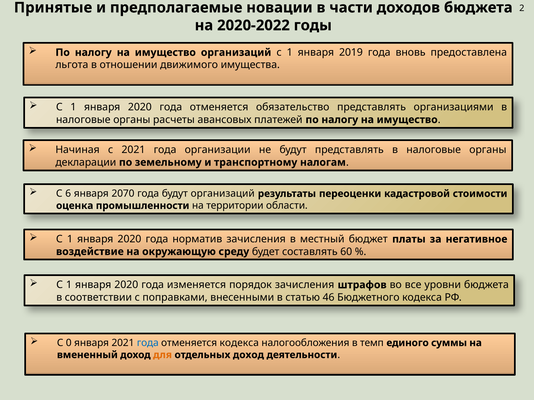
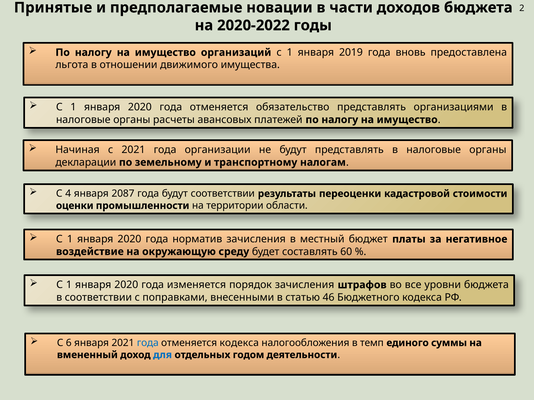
6: 6 -> 4
2070: 2070 -> 2087
будут организаций: организаций -> соответствии
оценка: оценка -> оценки
0: 0 -> 6
для colour: orange -> blue
отдельных доход: доход -> годом
